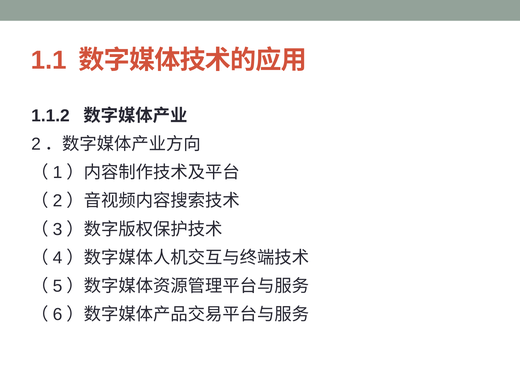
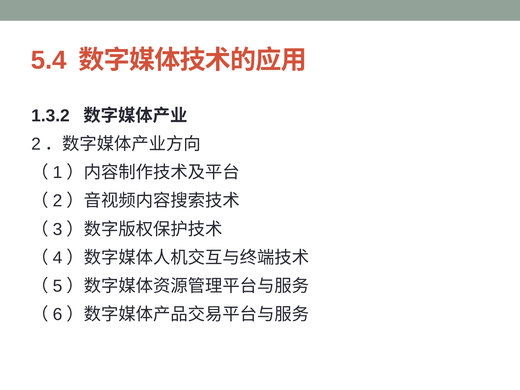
1.1: 1.1 -> 5.4
1.1.2: 1.1.2 -> 1.3.2
